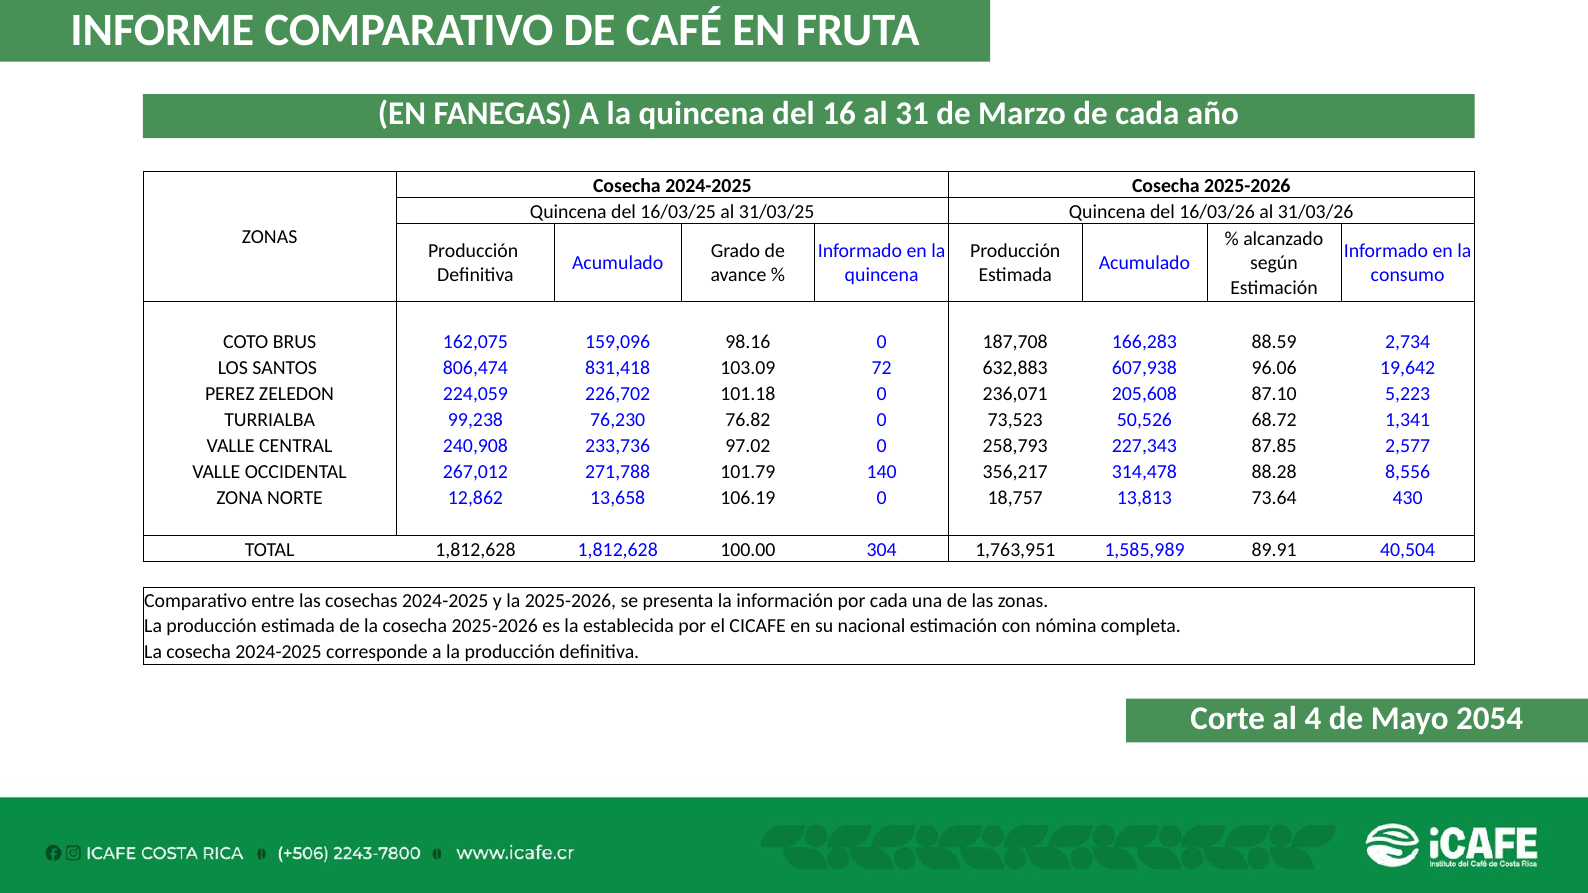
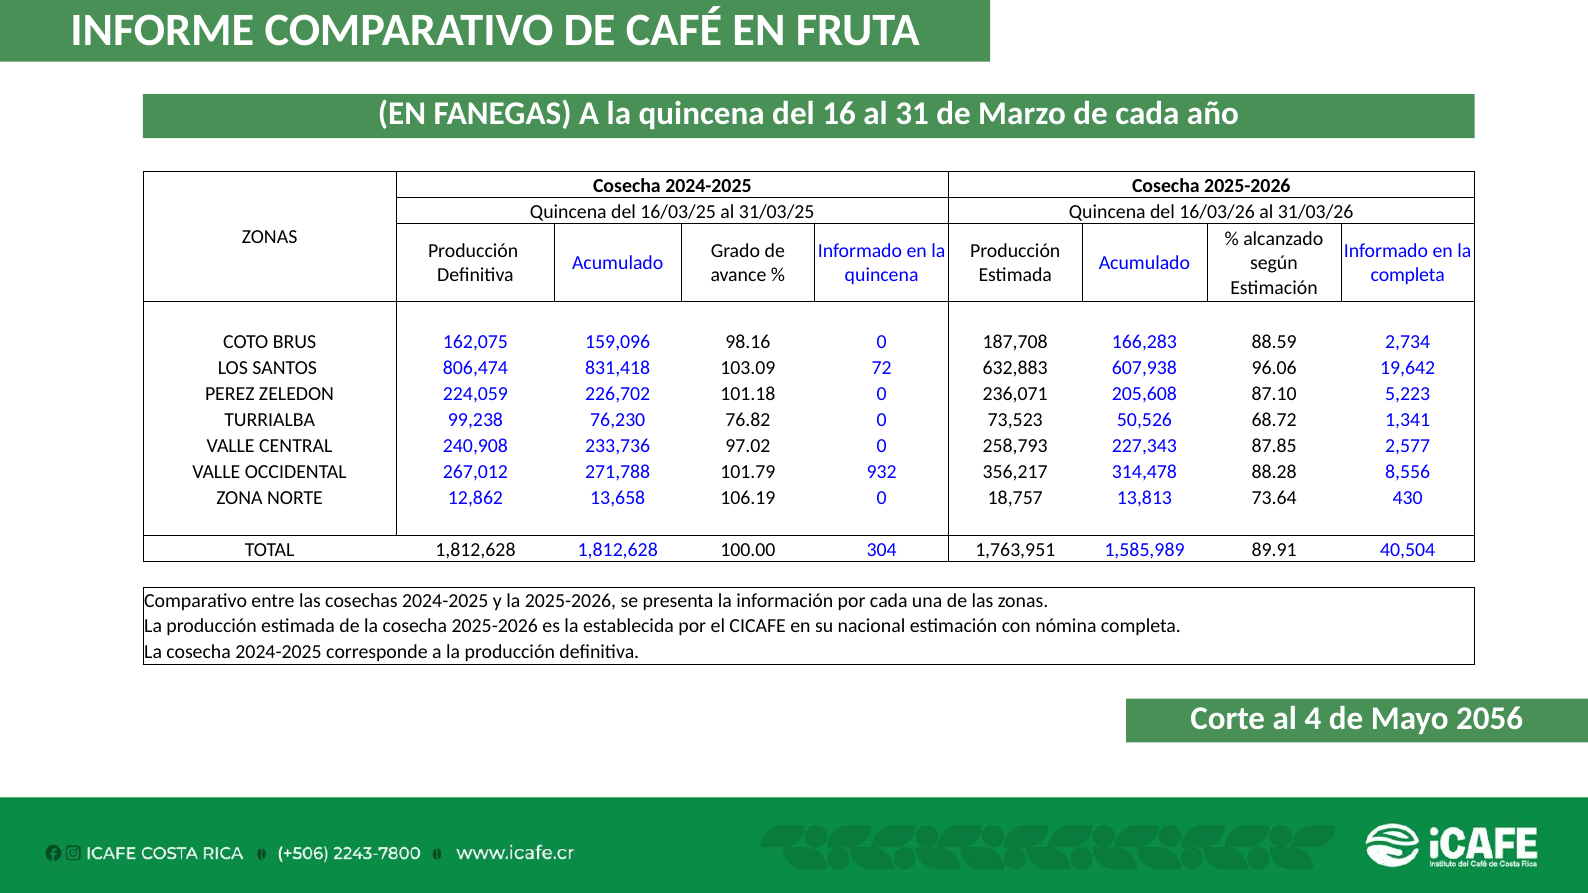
consumo at (1408, 275): consumo -> completa
140: 140 -> 932
2054: 2054 -> 2056
